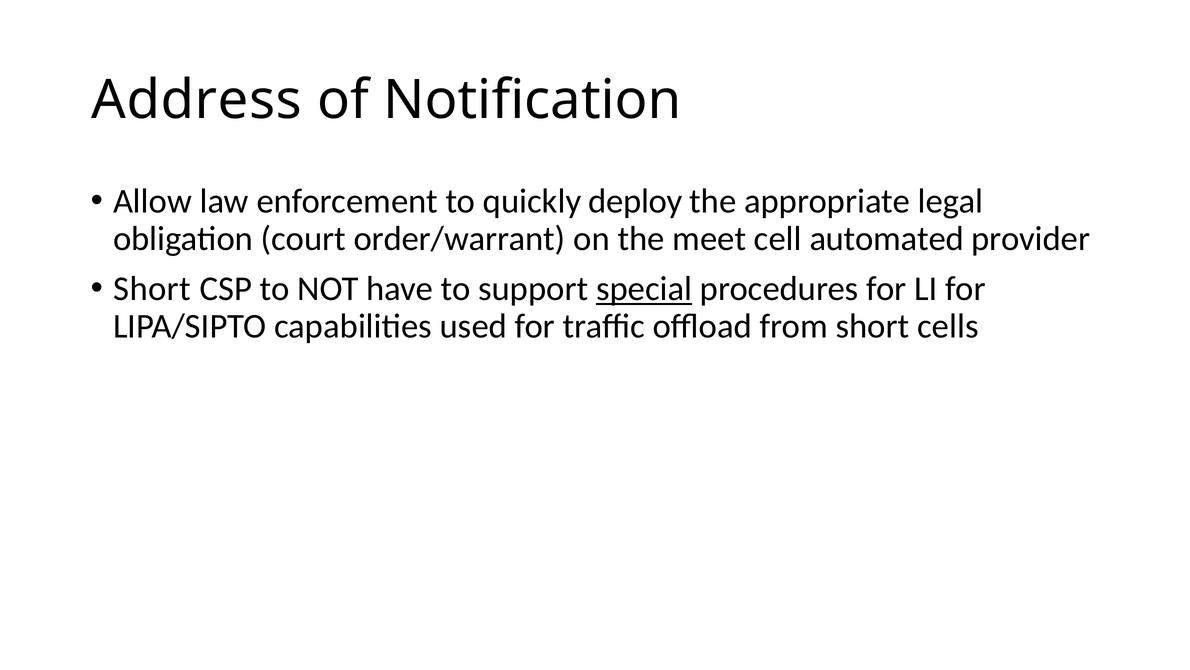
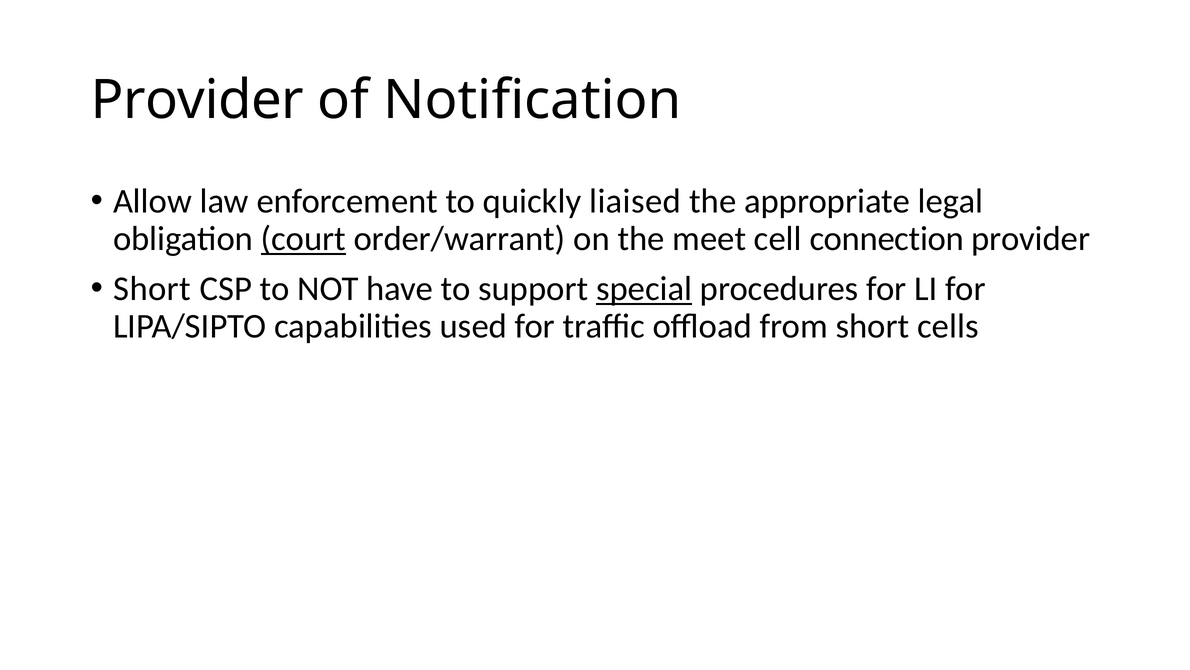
Address at (197, 100): Address -> Provider
deploy: deploy -> liaised
court underline: none -> present
automated: automated -> connection
